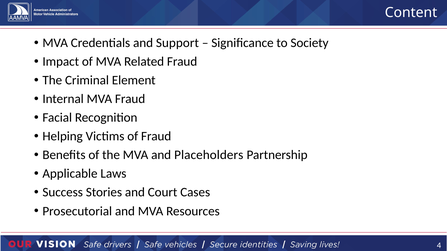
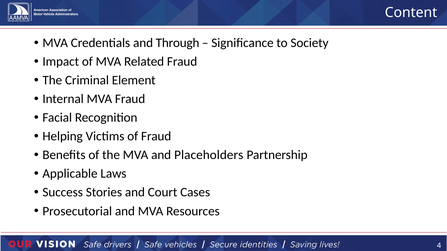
Support: Support -> Through
